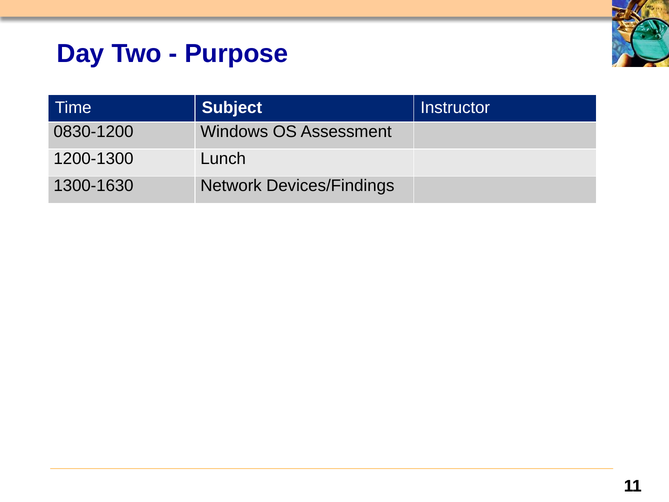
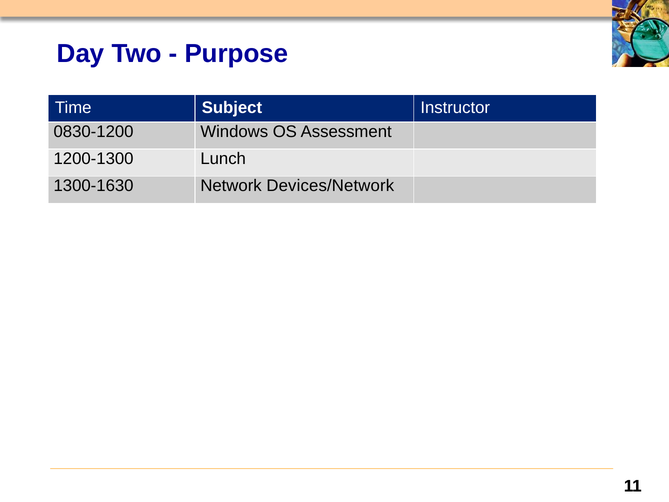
Devices/Findings: Devices/Findings -> Devices/Network
